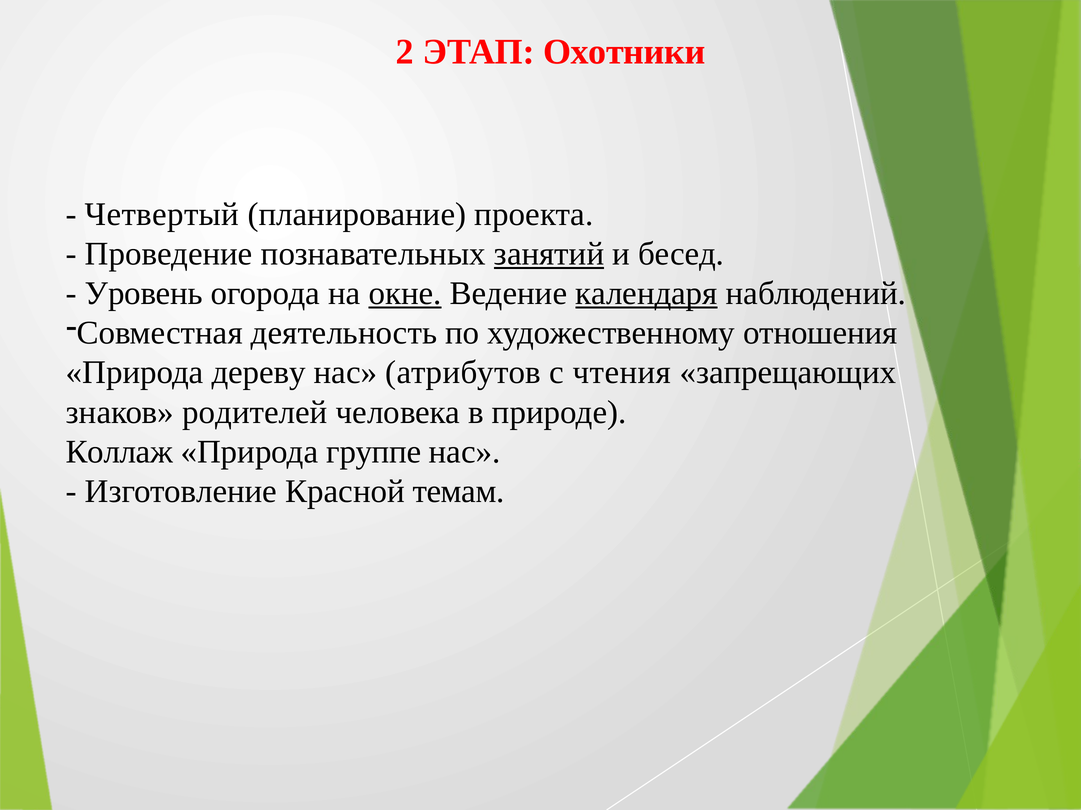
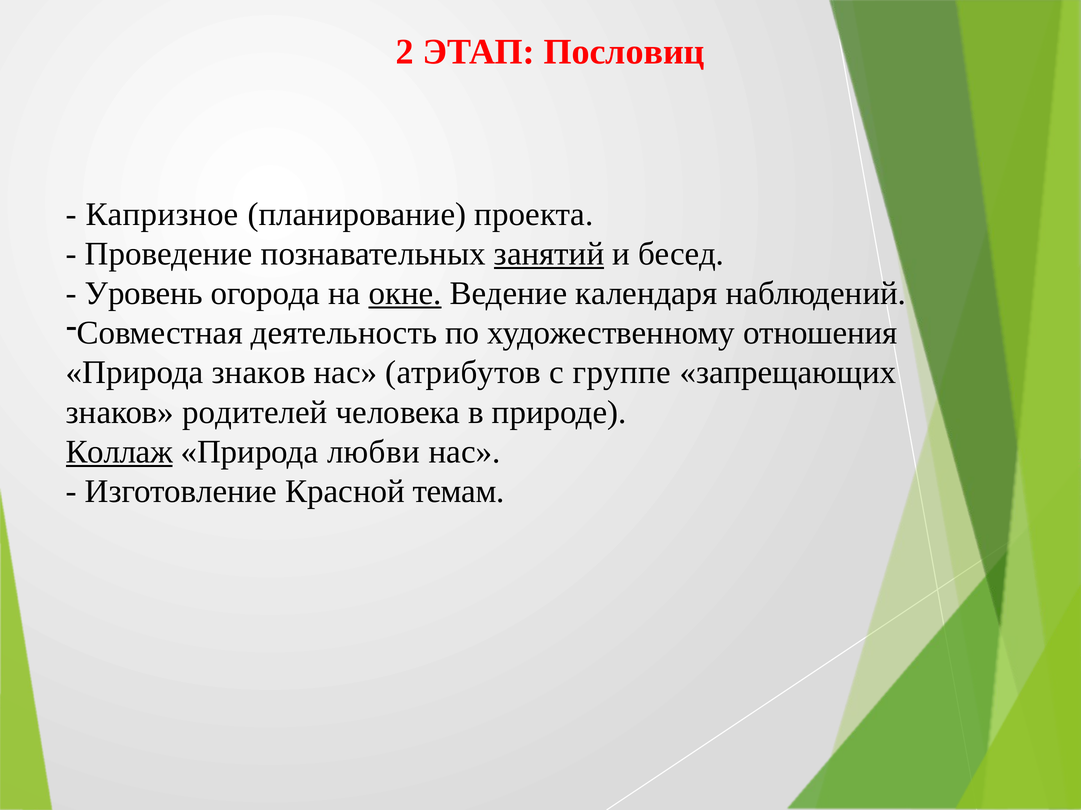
Охотники: Охотники -> Пословиц
Четвертый: Четвертый -> Капризное
календаря underline: present -> none
Природа дереву: дереву -> знаков
чтения: чтения -> группе
Коллаж underline: none -> present
группе: группе -> любви
